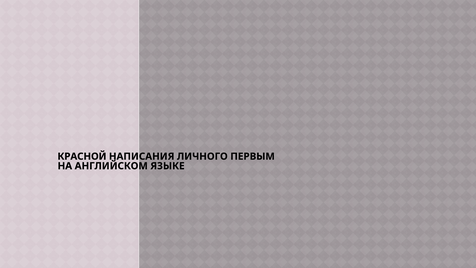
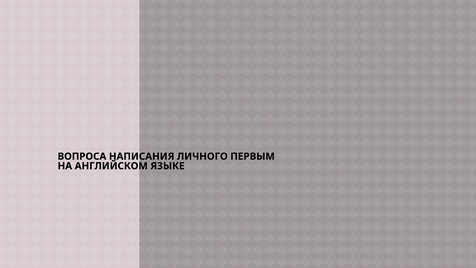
КРАСНОЙ: КРАСНОЙ -> ВОПРОСА
